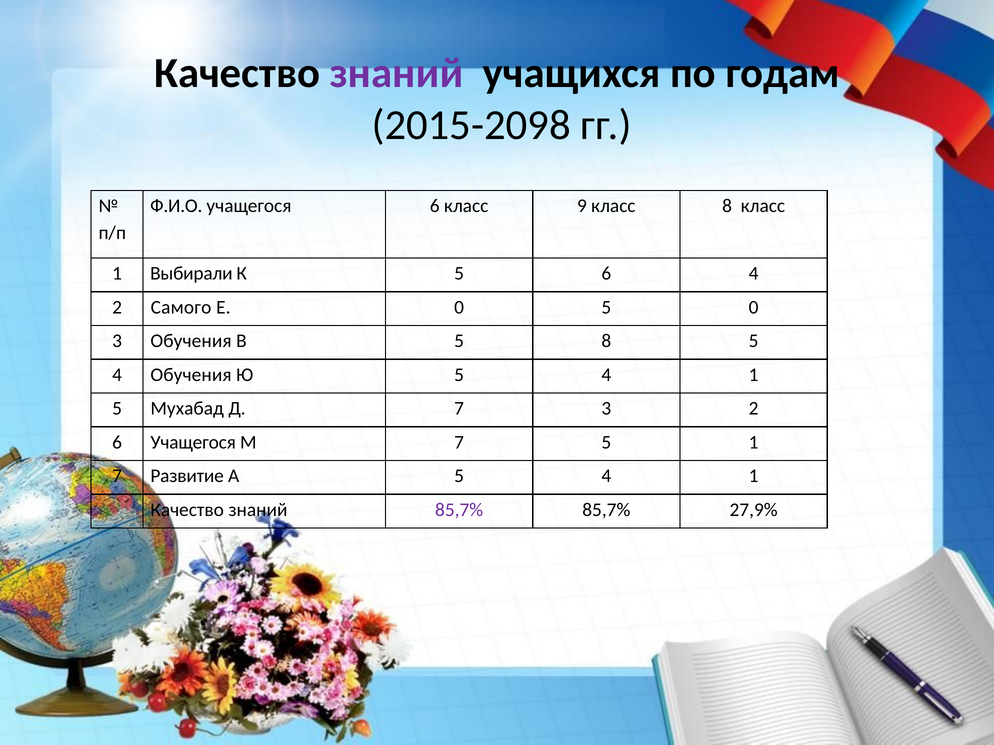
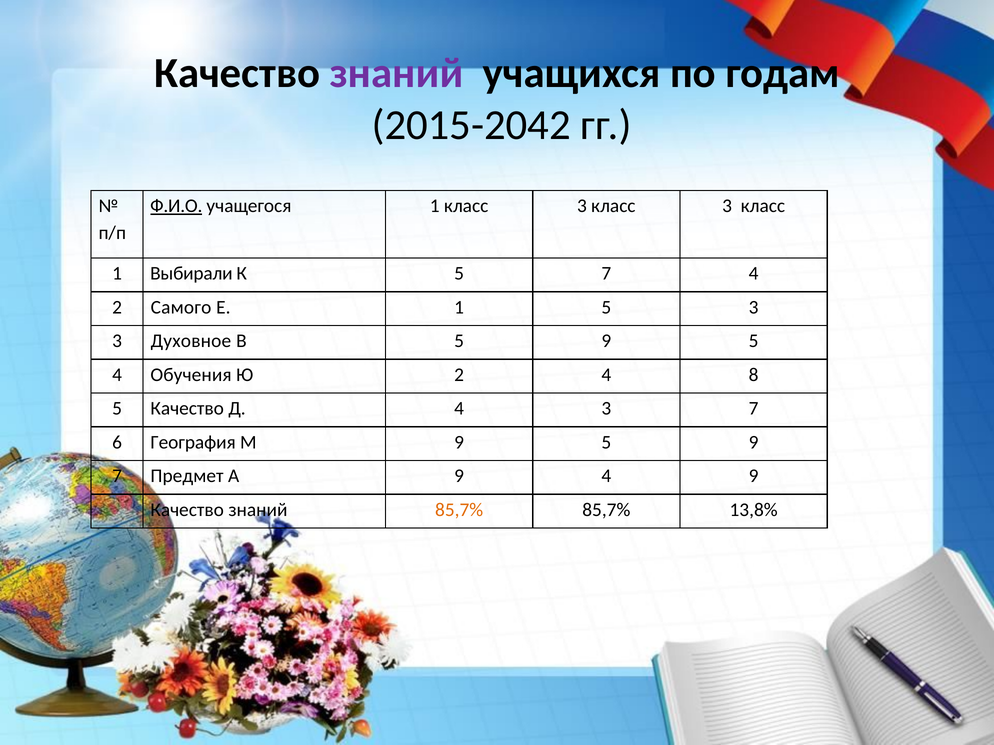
2015-2098: 2015-2098 -> 2015-2042
Ф.И.О underline: none -> present
учащегося 6: 6 -> 1
9 at (582, 206): 9 -> 3
8 at (727, 206): 8 -> 3
5 6: 6 -> 7
Е 0: 0 -> 1
5 0: 0 -> 3
3 Обучения: Обучения -> Духовное
В 5 8: 8 -> 9
Ю 5: 5 -> 2
1 at (754, 375): 1 -> 8
5 Мухабад: Мухабад -> Качество
Д 7: 7 -> 4
3 2: 2 -> 7
6 Учащегося: Учащегося -> География
М 7: 7 -> 9
1 at (754, 442): 1 -> 9
Развитие: Развитие -> Предмет
А 5: 5 -> 9
1 at (754, 476): 1 -> 9
85,7% at (459, 510) colour: purple -> orange
27,9%: 27,9% -> 13,8%
